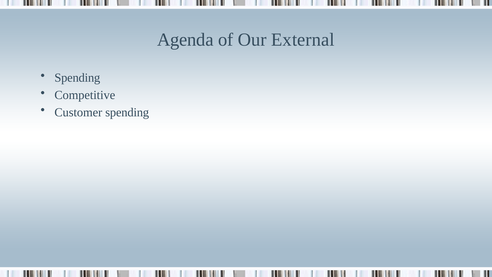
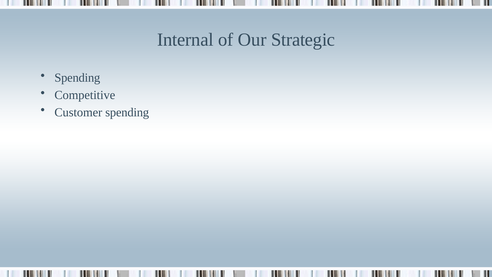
Agenda: Agenda -> Internal
External: External -> Strategic
